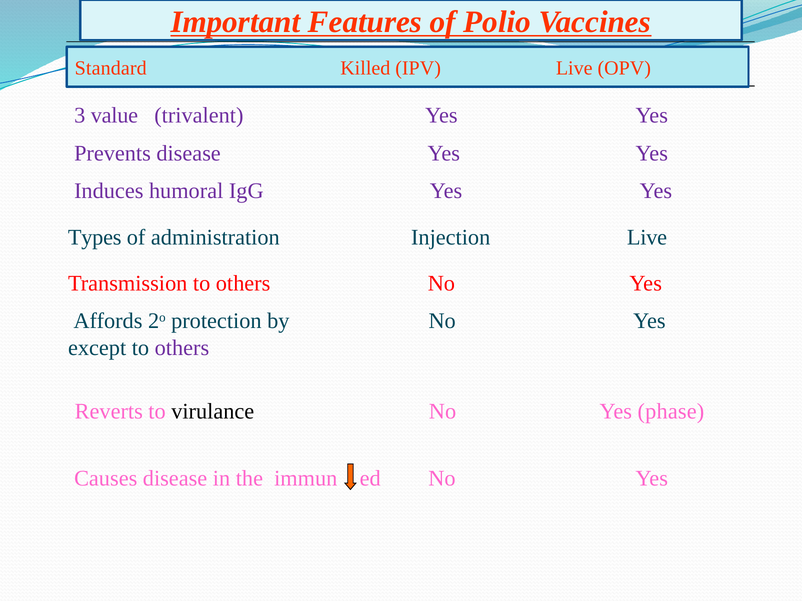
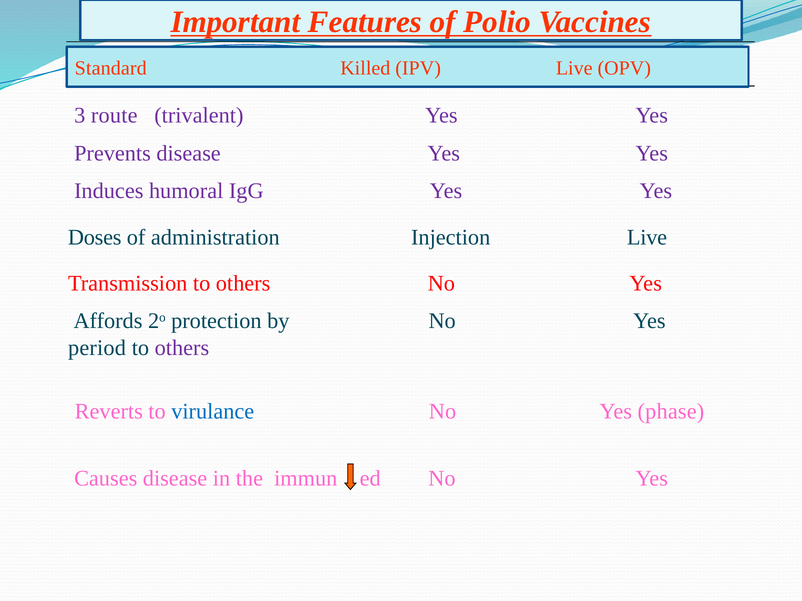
value: value -> route
Types: Types -> Doses
except: except -> period
virulance colour: black -> blue
